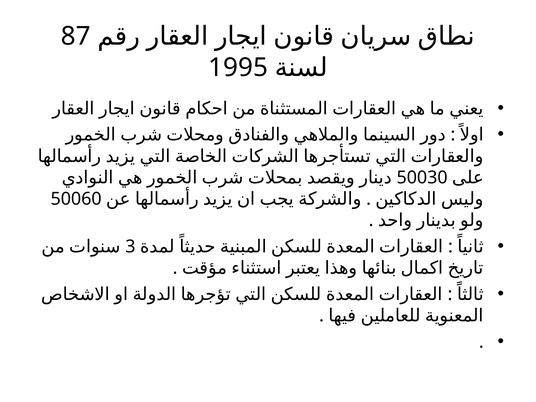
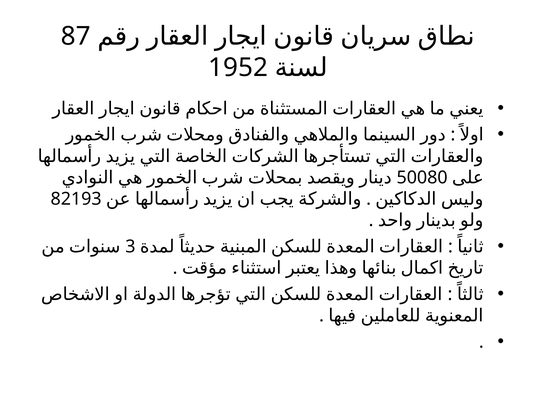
1995: 1995 -> 1952
50030: 50030 -> 50080
50060: 50060 -> 82193
